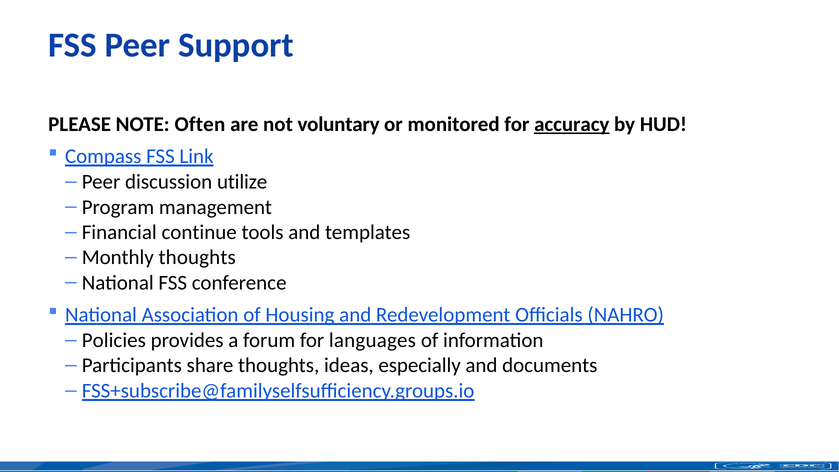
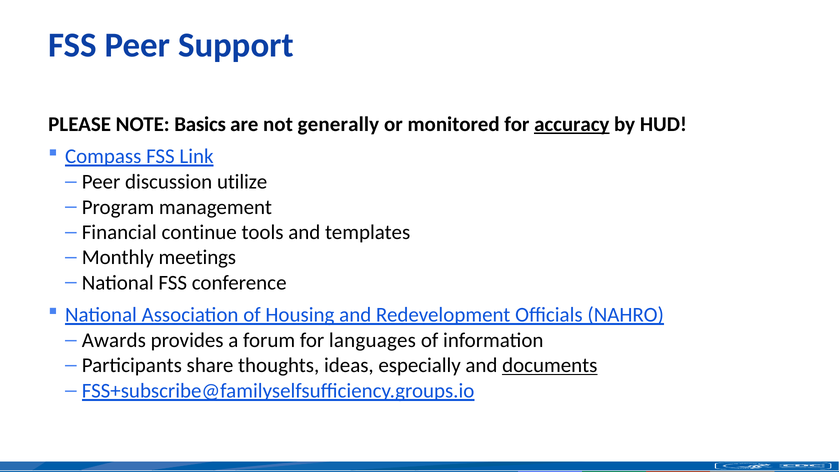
Often: Often -> Basics
voluntary: voluntary -> generally
Monthly thoughts: thoughts -> meetings
Policies: Policies -> Awards
documents underline: none -> present
